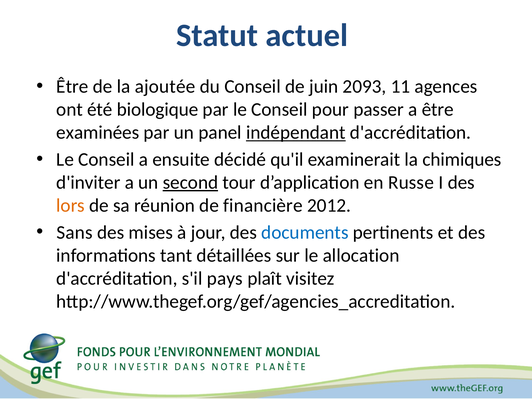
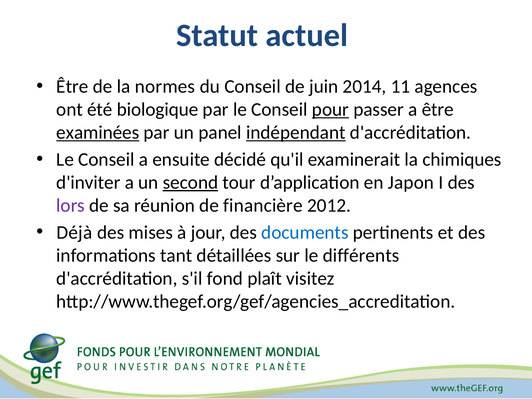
ajoutée: ajoutée -> normes
2093: 2093 -> 2014
pour underline: none -> present
examinées underline: none -> present
Russe: Russe -> Japon
lors colour: orange -> purple
Sans: Sans -> Déjà
allocation: allocation -> différents
pays: pays -> fond
